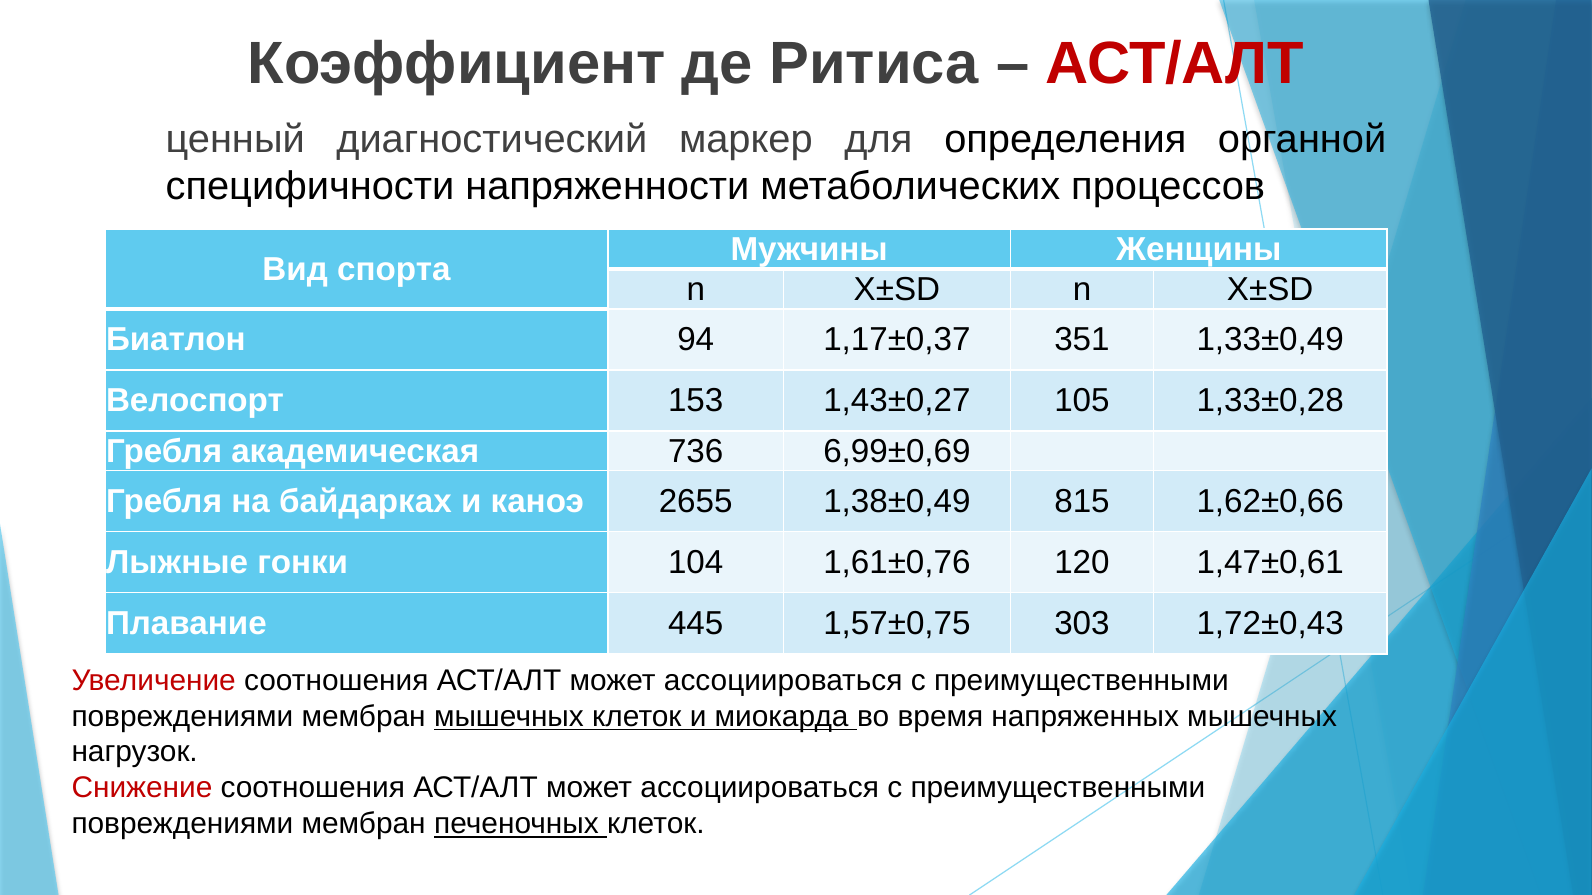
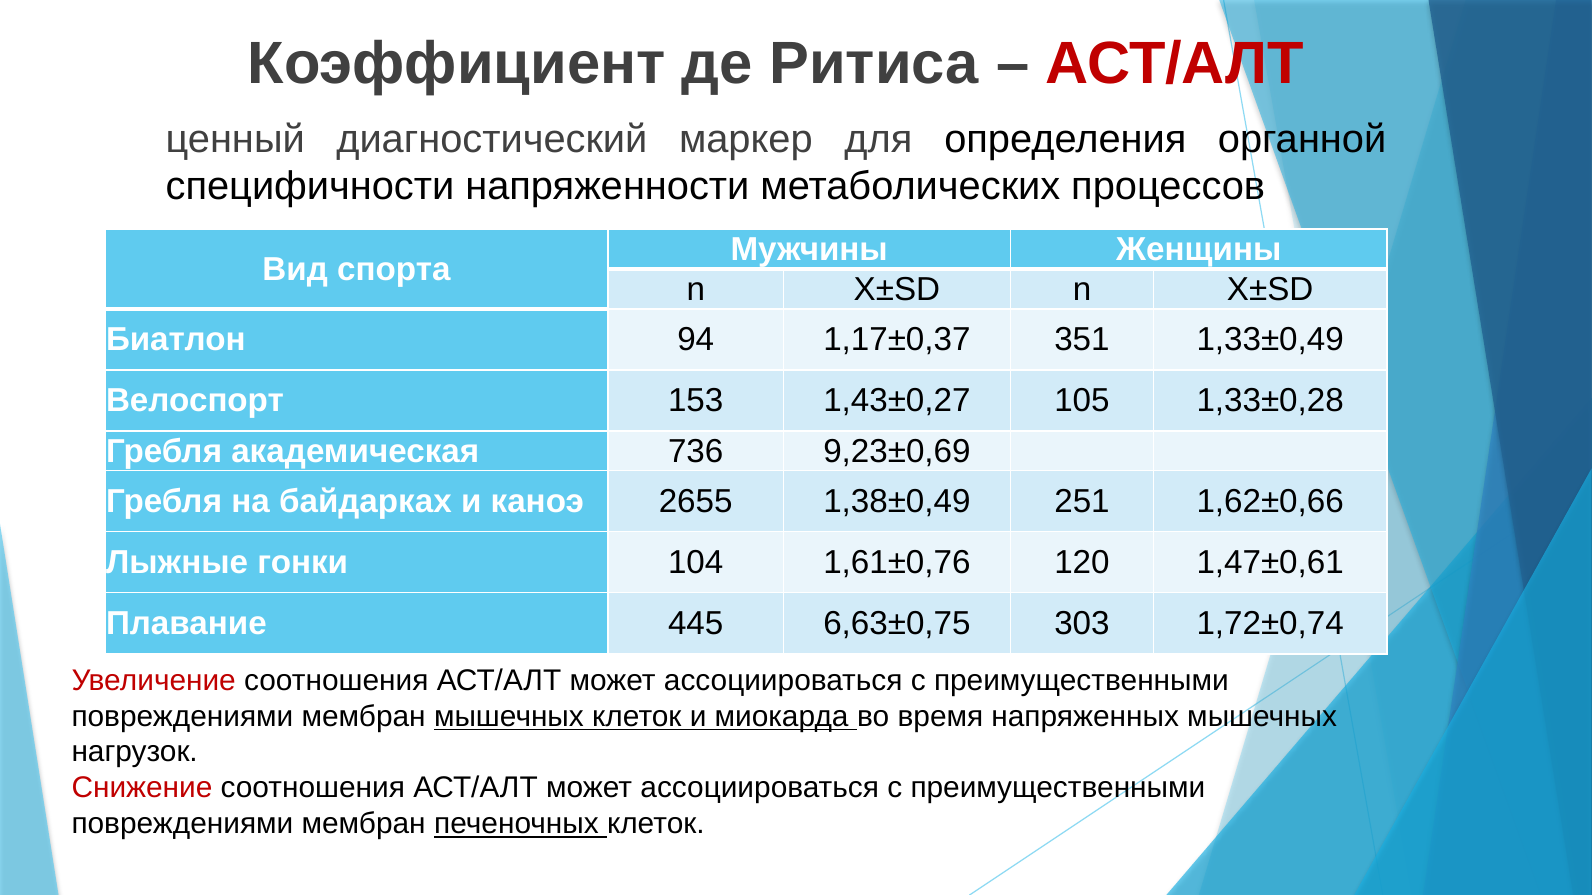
6,99±0,69: 6,99±0,69 -> 9,23±0,69
815: 815 -> 251
1,57±0,75: 1,57±0,75 -> 6,63±0,75
1,72±0,43: 1,72±0,43 -> 1,72±0,74
